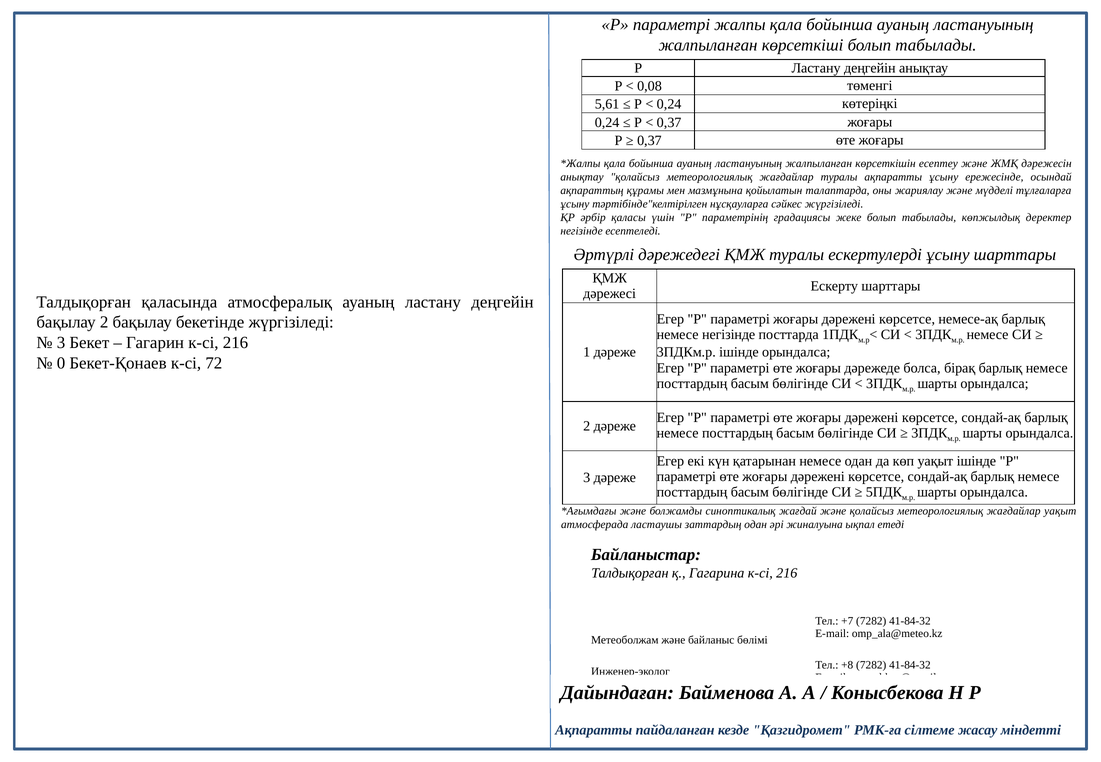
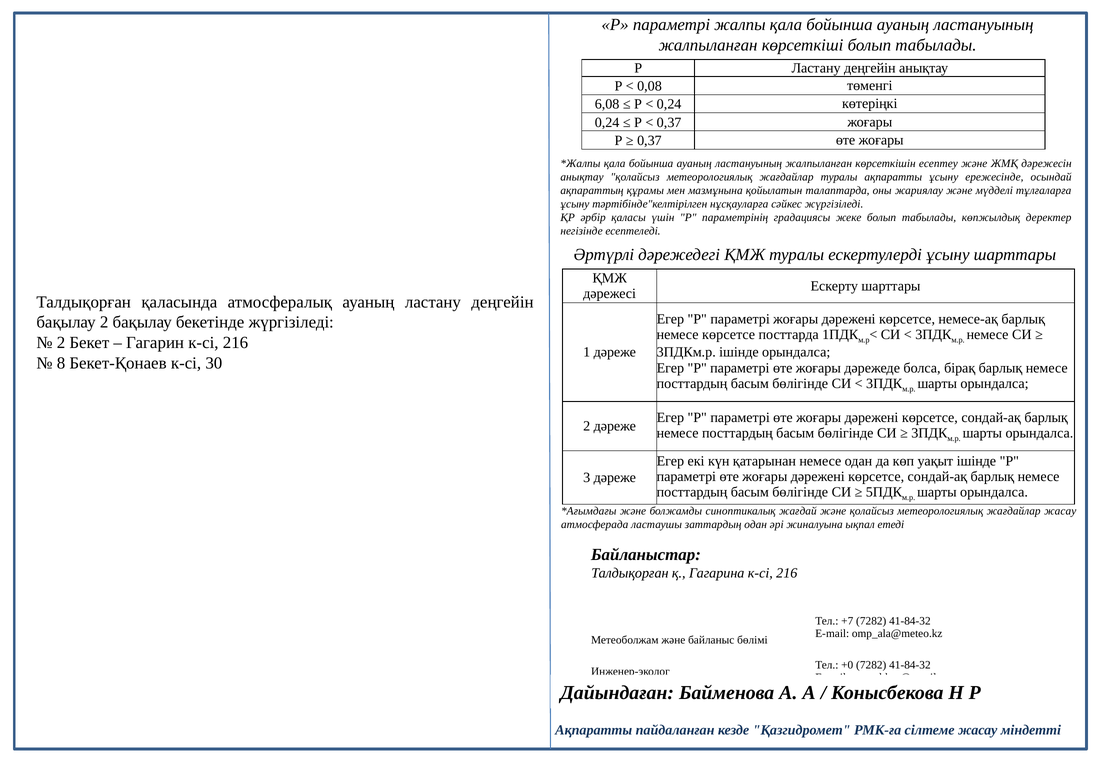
5,61: 5,61 -> 6,08
немесе негізінде: негізінде -> көрсетсе
3 at (61, 343): 3 -> 2
0: 0 -> 8
72: 72 -> 30
жағдайлар уақыт: уақыт -> жасау
+8: +8 -> +0
